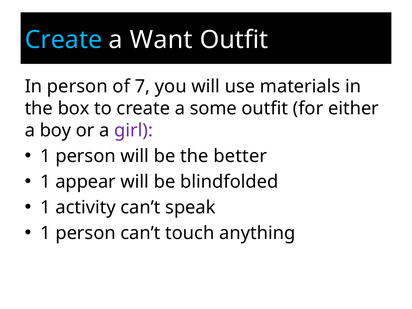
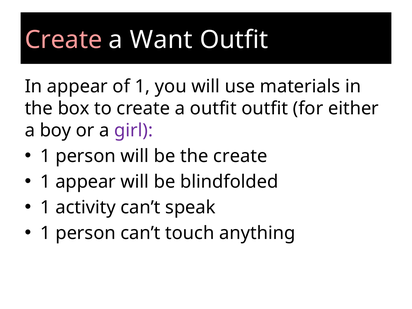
Create at (63, 40) colour: light blue -> pink
In person: person -> appear
of 7: 7 -> 1
a some: some -> outfit
the better: better -> create
